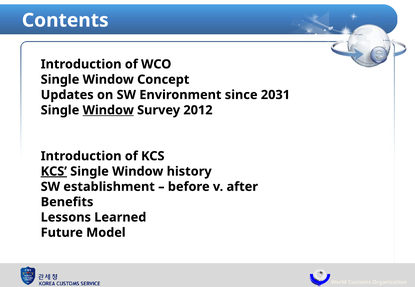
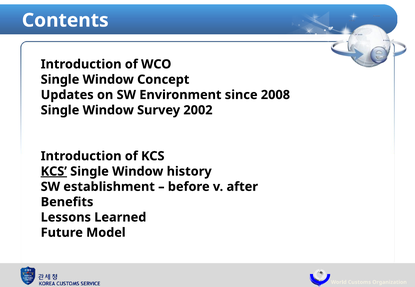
2031: 2031 -> 2008
Window at (108, 110) underline: present -> none
2012: 2012 -> 2002
